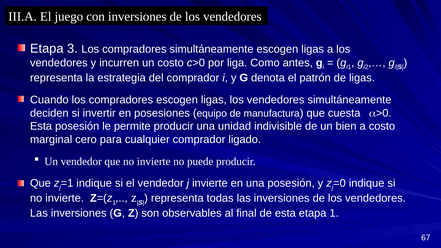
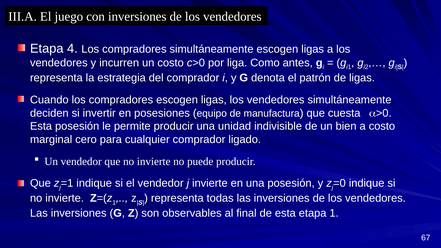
3: 3 -> 4
